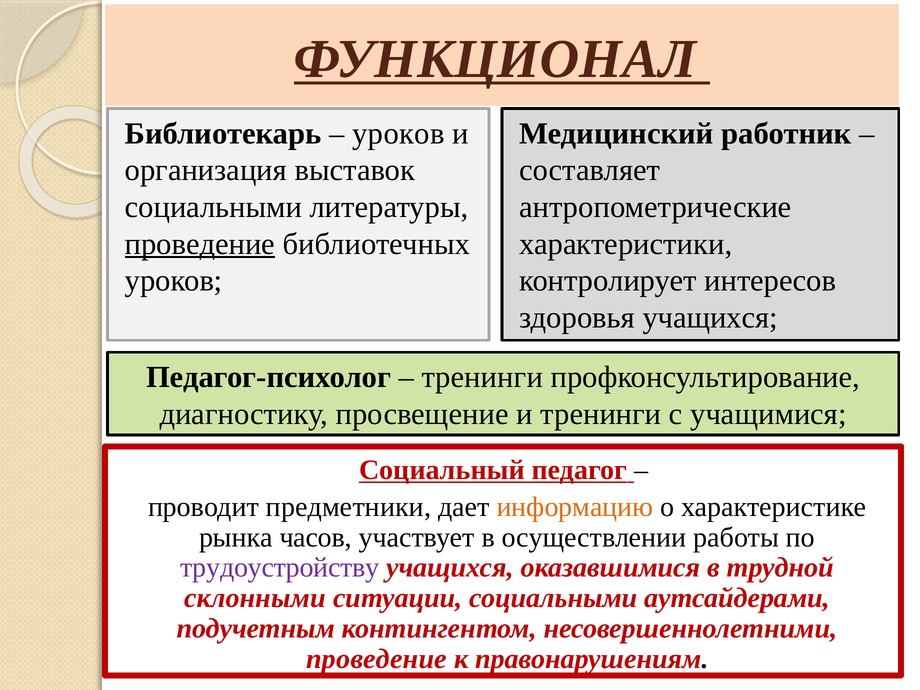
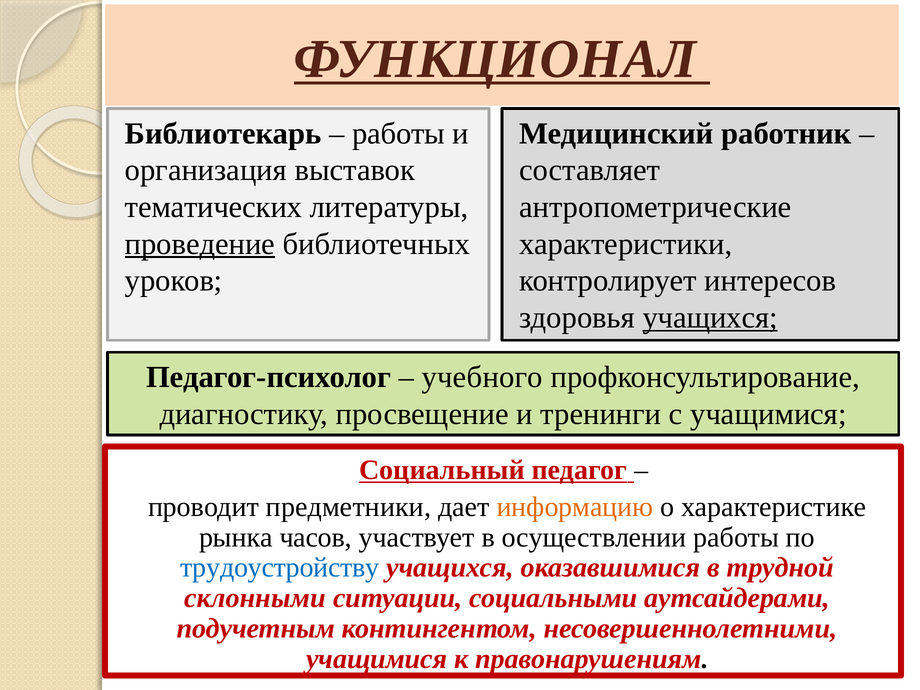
уроков at (398, 133): уроков -> работы
социальными at (213, 207): социальными -> тематических
учащихся at (710, 317) underline: none -> present
тренинги at (482, 377): тренинги -> учебного
трудоустройству colour: purple -> blue
проведение at (377, 659): проведение -> учащимися
